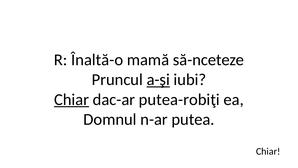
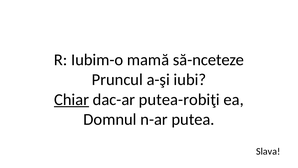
Înaltă-o: Înaltă-o -> Iubim-o
a-şi underline: present -> none
Chiar at (268, 151): Chiar -> Slava
